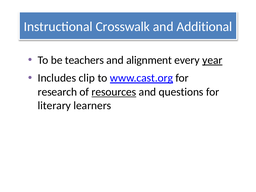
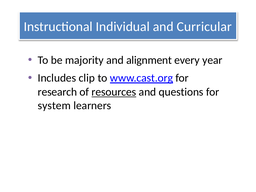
Crosswalk: Crosswalk -> Individual
Additional: Additional -> Curricular
teachers: teachers -> majority
year underline: present -> none
literary: literary -> system
